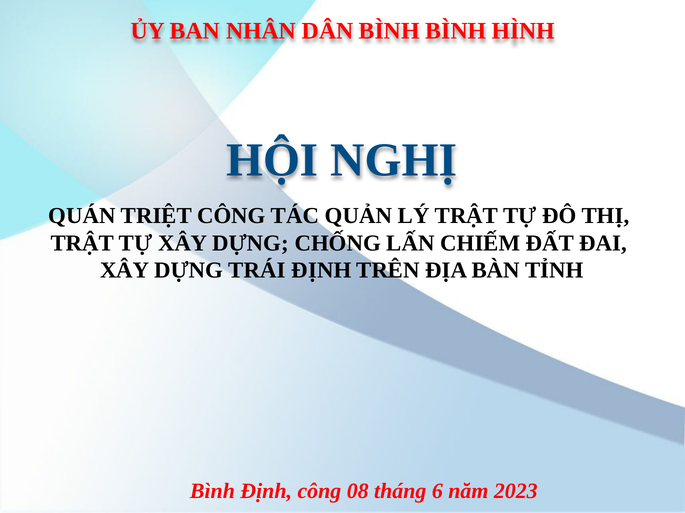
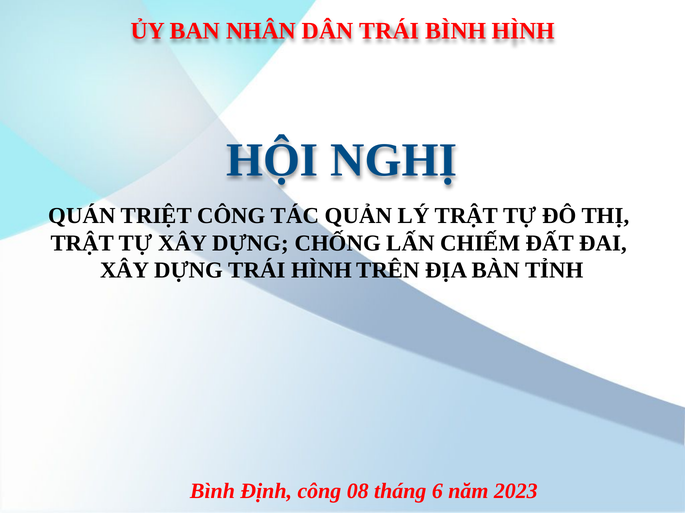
DÂN BÌNH: BÌNH -> TRÁI
TRÁI ĐỊNH: ĐỊNH -> HÌNH
